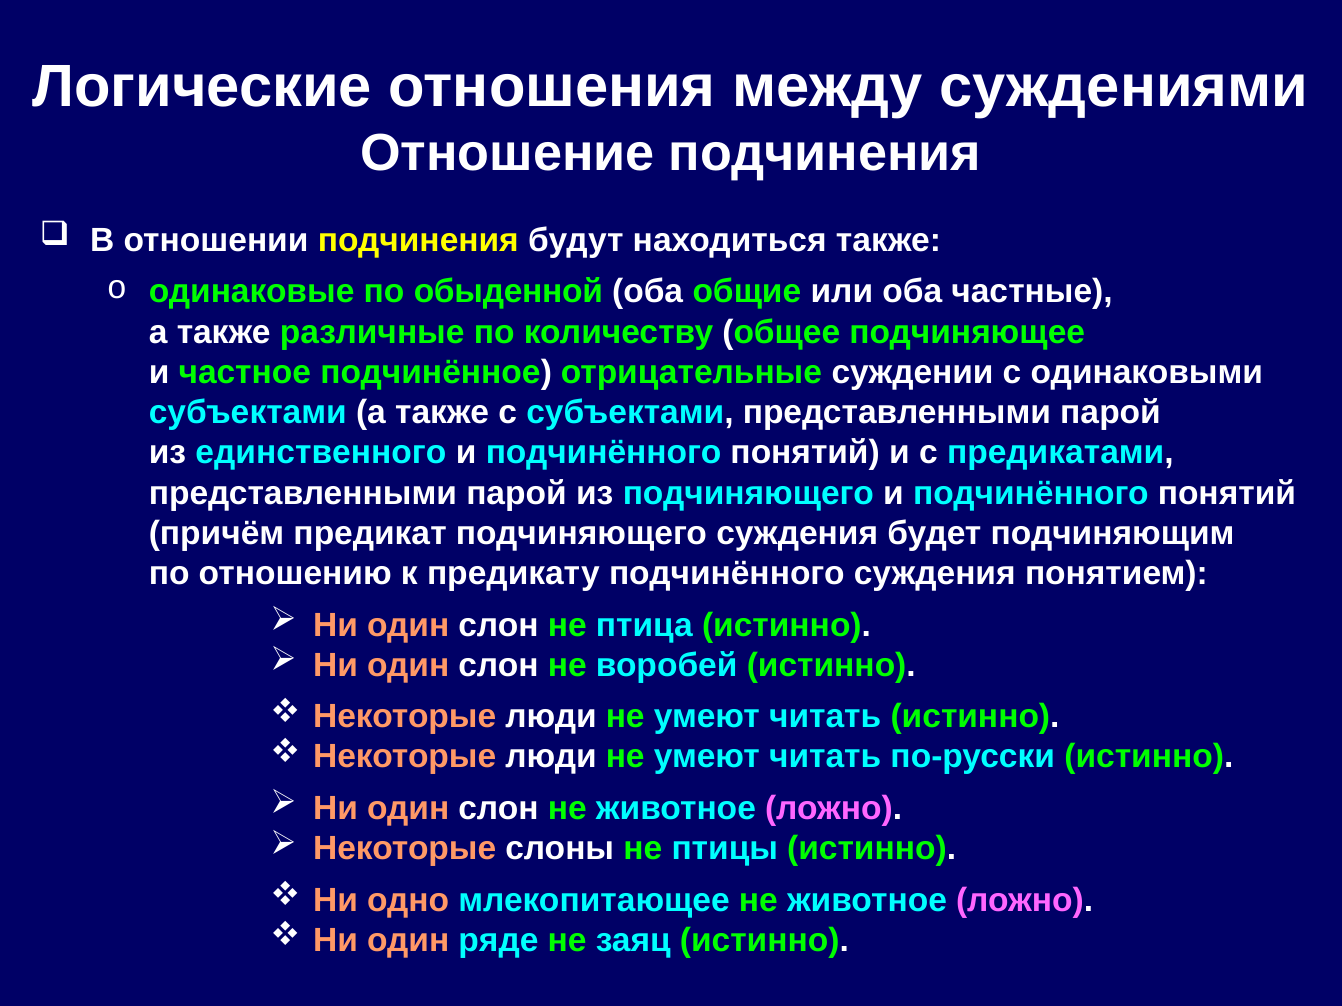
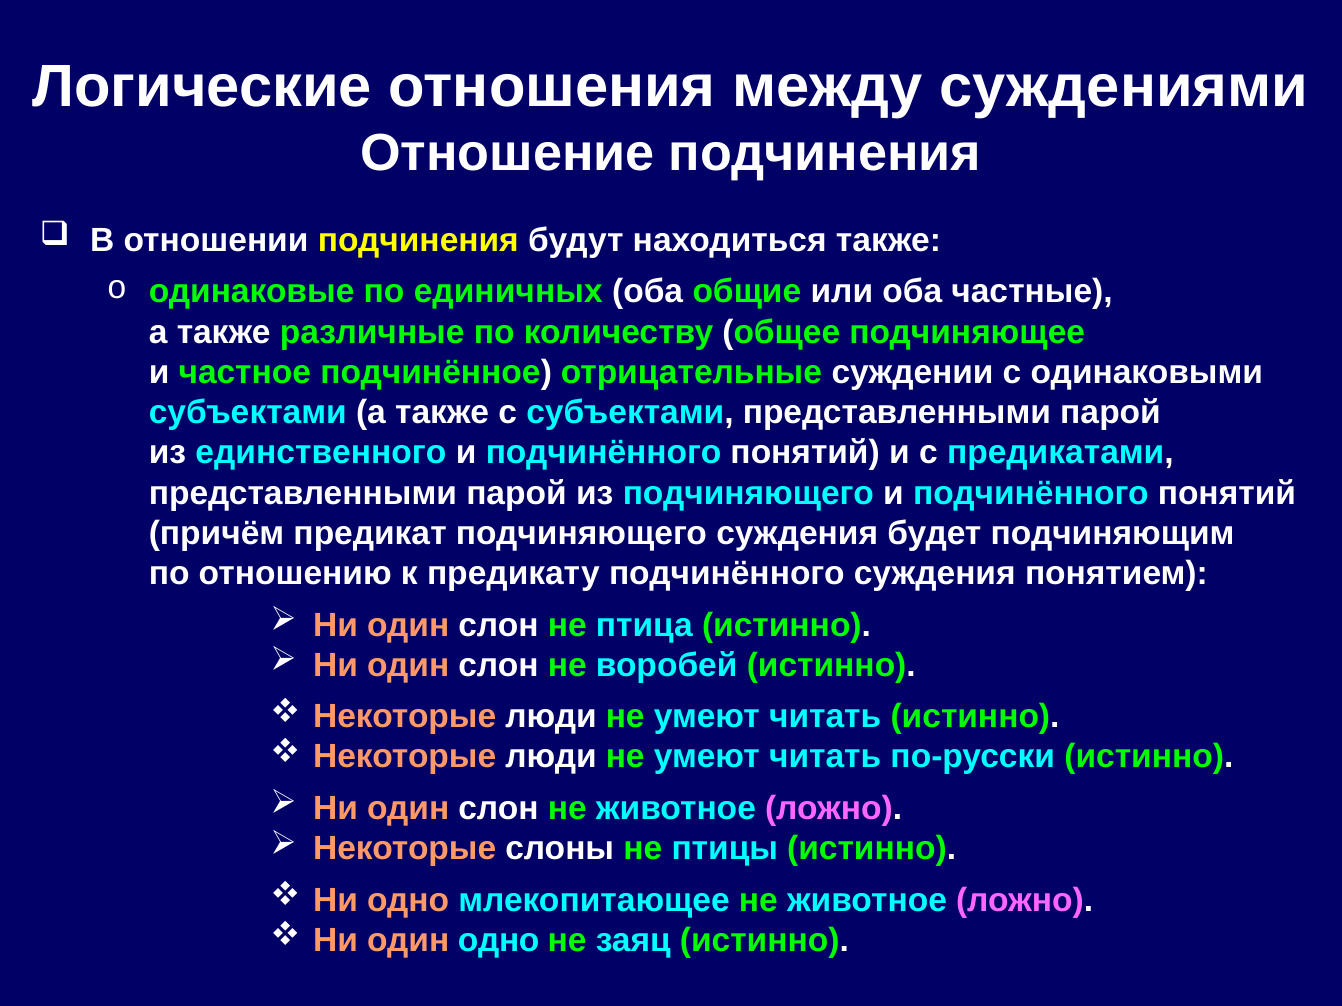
обыденной: обыденной -> единичных
один ряде: ряде -> одно
